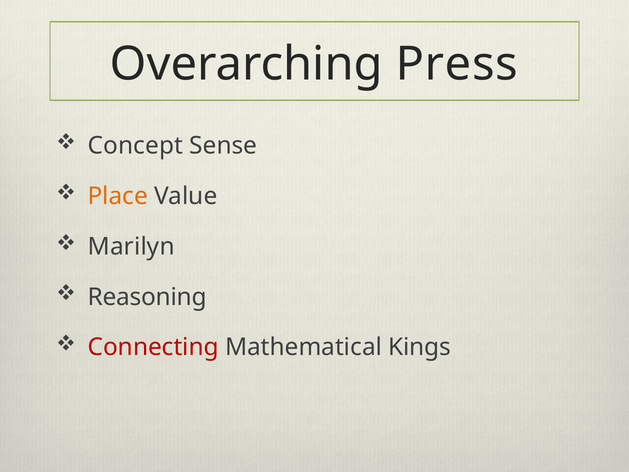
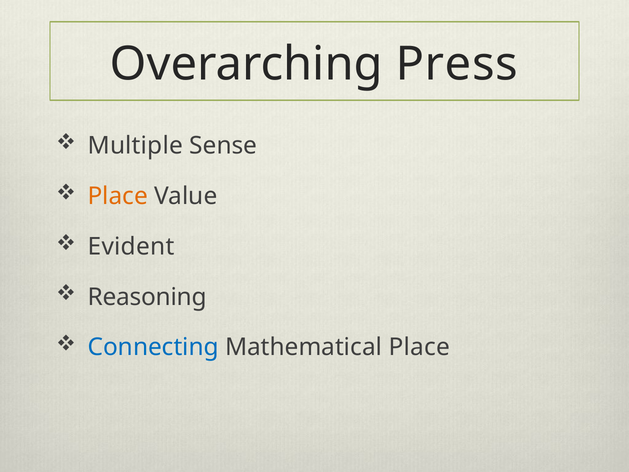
Concept: Concept -> Multiple
Marilyn: Marilyn -> Evident
Connecting colour: red -> blue
Mathematical Kings: Kings -> Place
